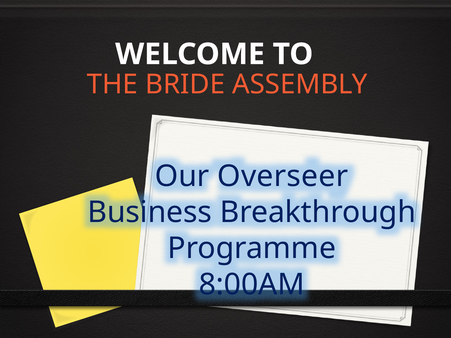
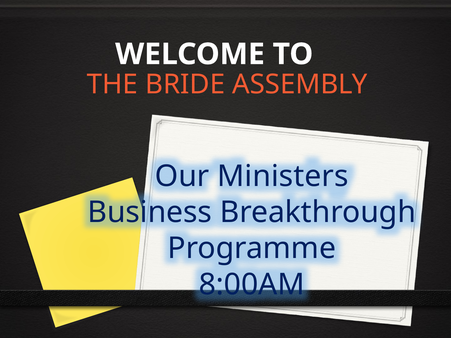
Overseer: Overseer -> Ministers
